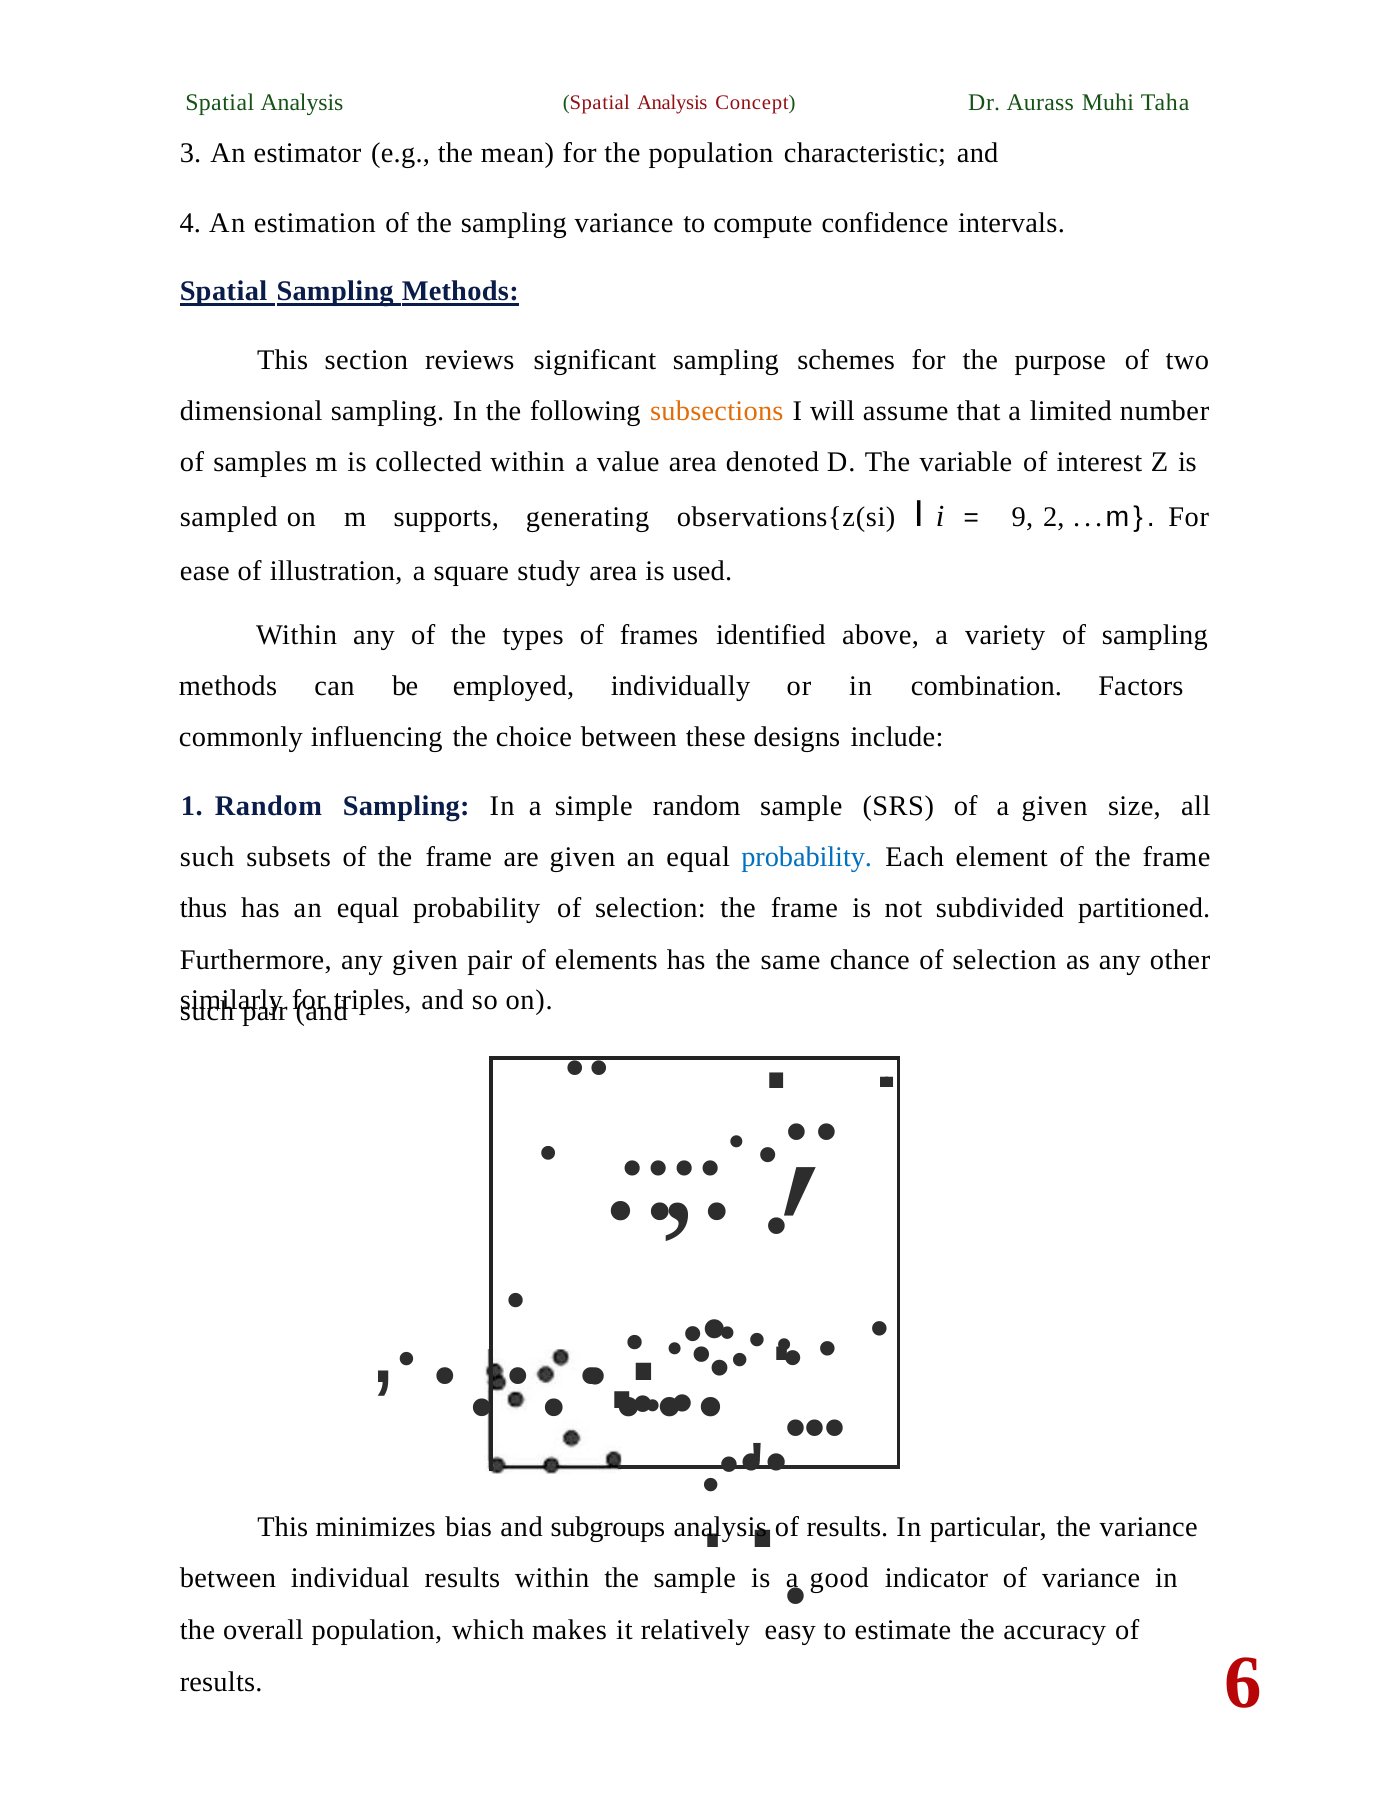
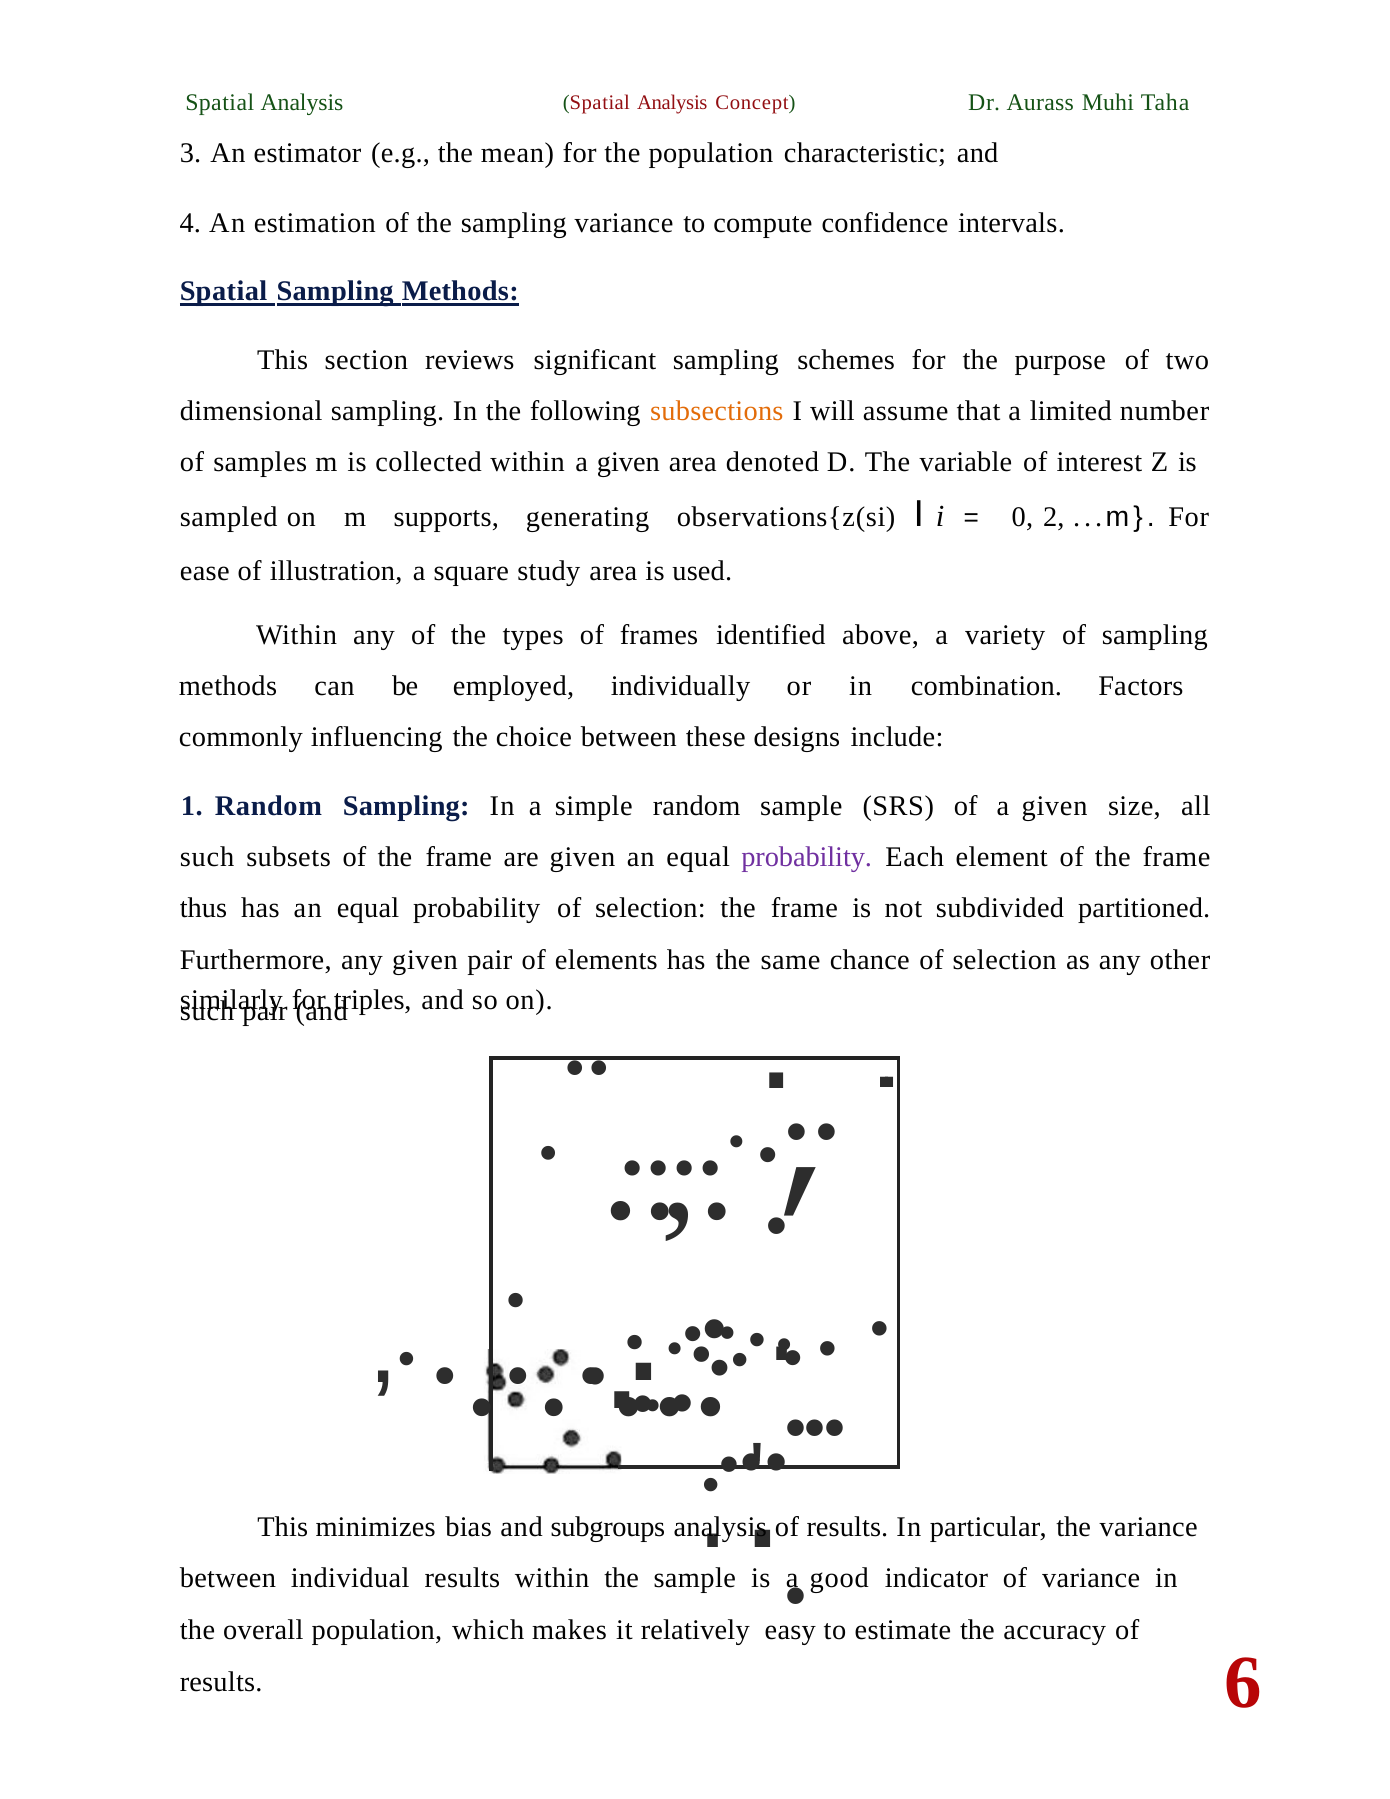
within a value: value -> given
9: 9 -> 0
probability at (807, 857) colour: blue -> purple
